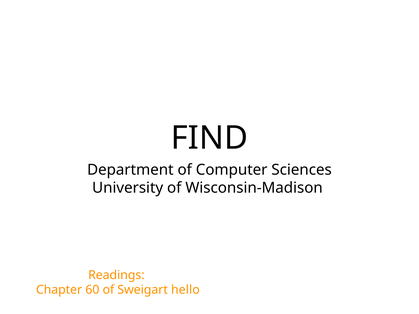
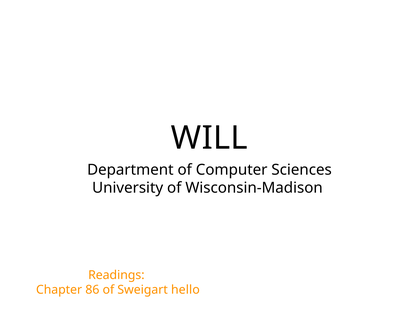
FIND: FIND -> WILL
60: 60 -> 86
